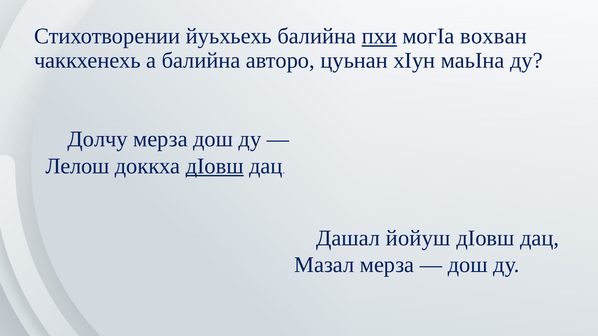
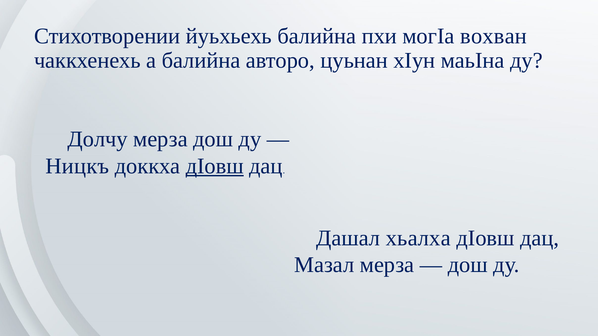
пхи underline: present -> none
Лелош: Лелош -> Ницкъ
йойуш: йойуш -> хьалха
